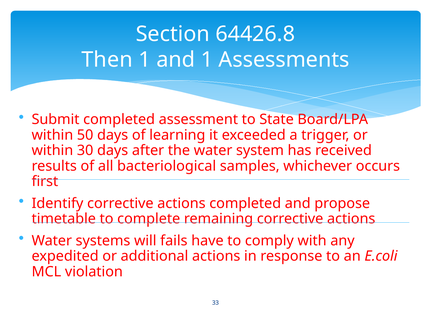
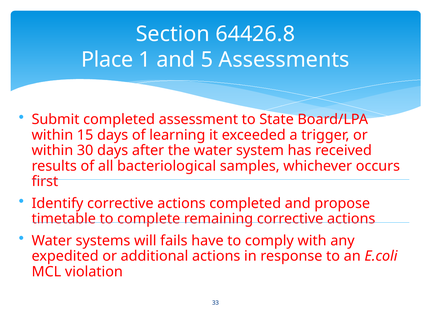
Then: Then -> Place
and 1: 1 -> 5
50: 50 -> 15
